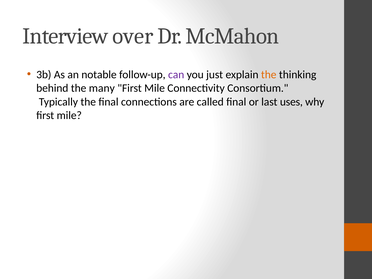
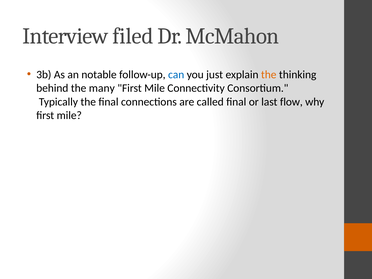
over: over -> filed
can colour: purple -> blue
uses: uses -> flow
